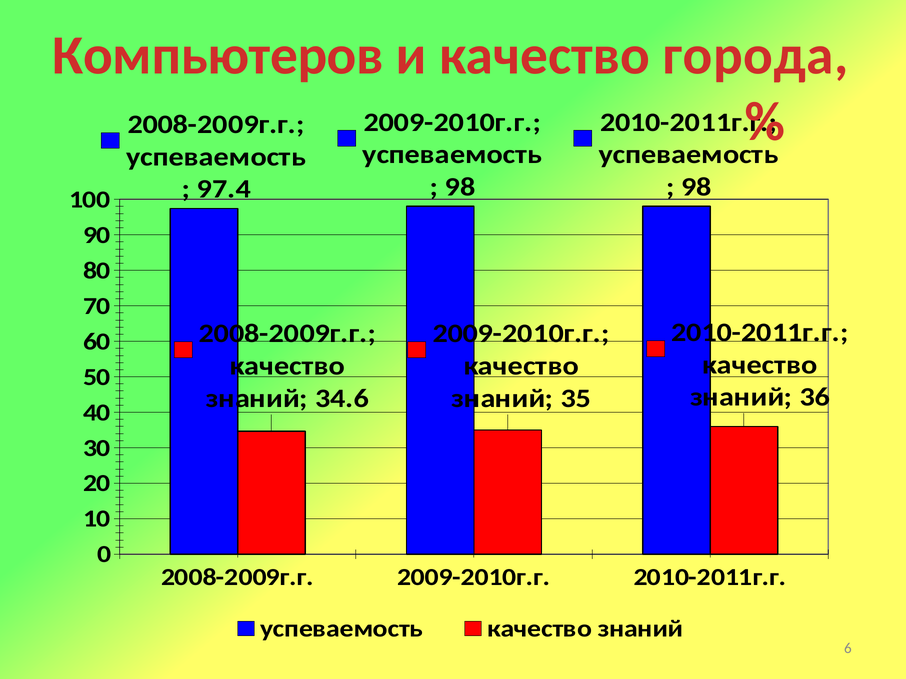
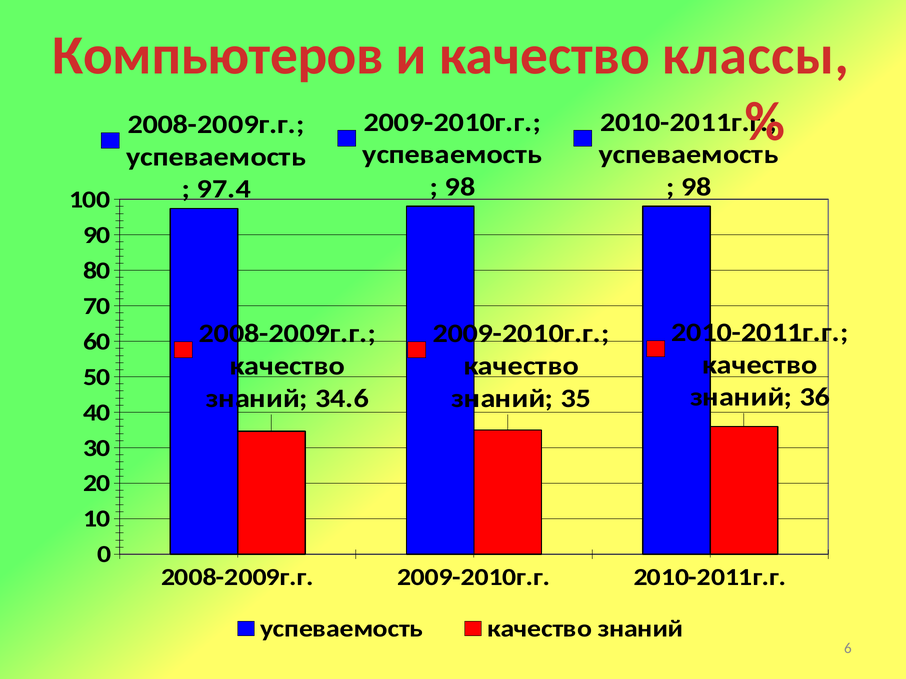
города: города -> классы
